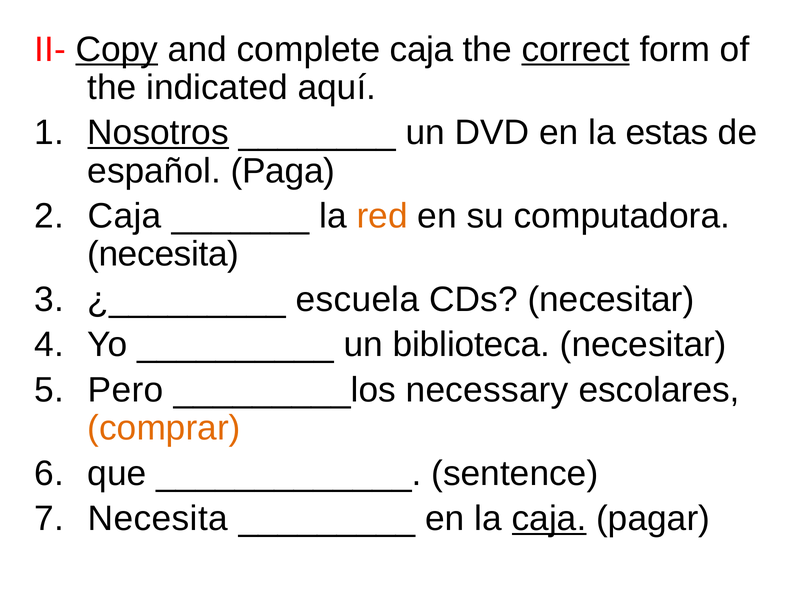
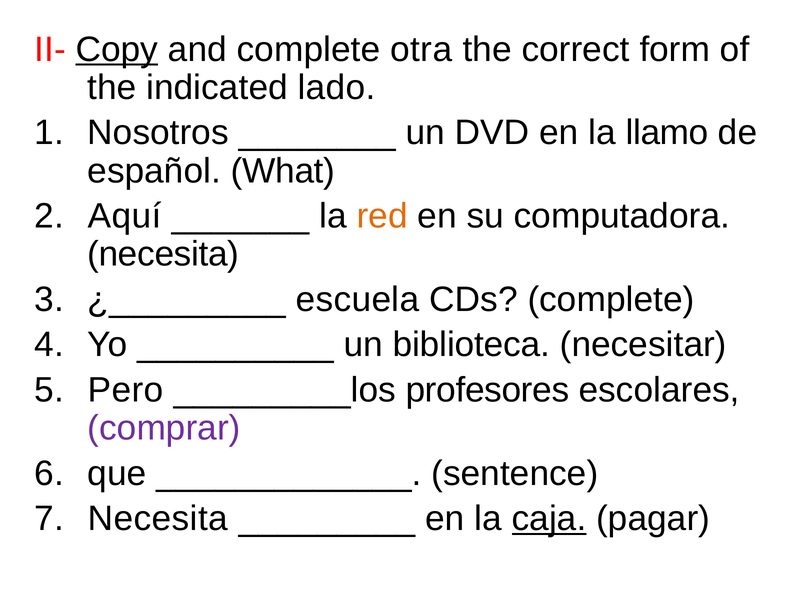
complete caja: caja -> otra
correct underline: present -> none
aquí: aquí -> lado
Nosotros underline: present -> none
estas: estas -> llamo
Paga: Paga -> What
Caja at (125, 216): Caja -> Aquí
CDs necesitar: necesitar -> complete
necessary: necessary -> profesores
comprar colour: orange -> purple
